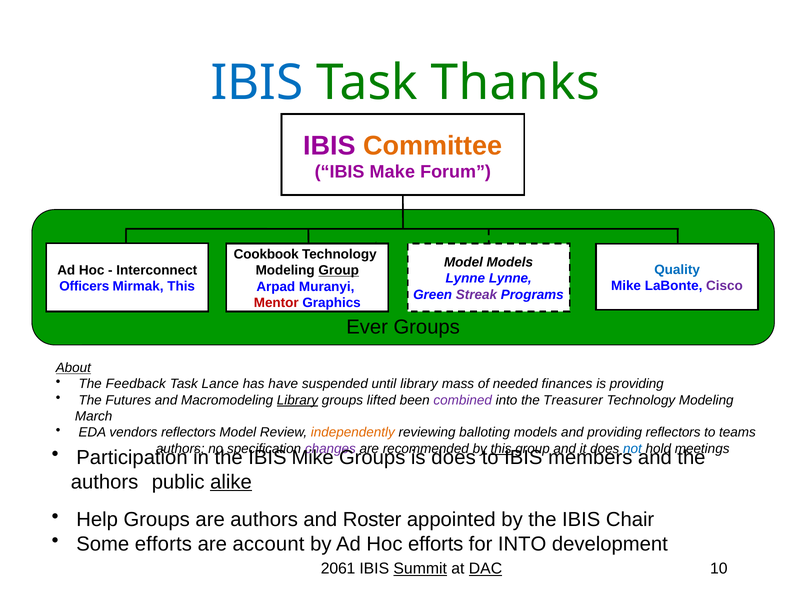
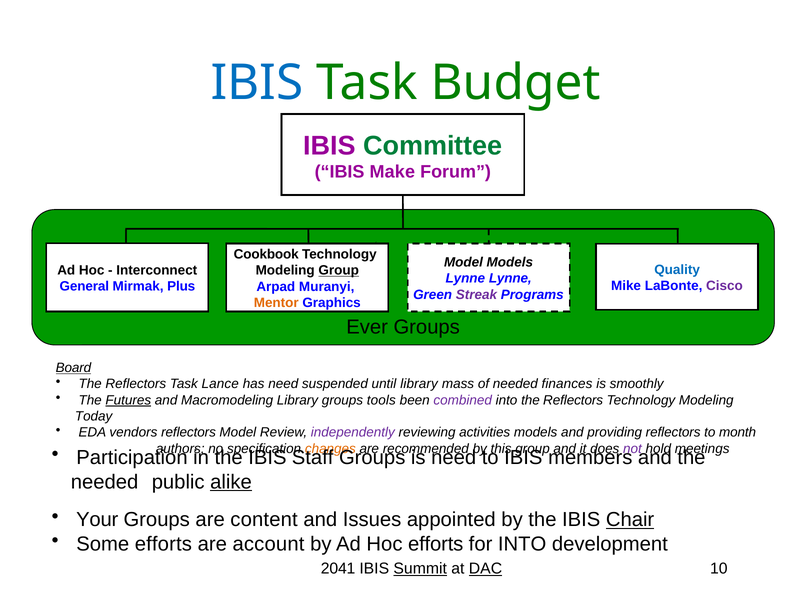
Thanks: Thanks -> Budget
Committee colour: orange -> green
Officers: Officers -> General
Mirmak This: This -> Plus
Mentor colour: red -> orange
About: About -> Board
Feedback at (136, 384): Feedback -> Reflectors
has have: have -> need
is providing: providing -> smoothly
Futures underline: none -> present
Library at (297, 400) underline: present -> none
lifted: lifted -> tools
into the Treasurer: Treasurer -> Reflectors
March: March -> Today
independently colour: orange -> purple
balloting: balloting -> activities
teams: teams -> month
changes colour: purple -> orange
this at (501, 448) underline: present -> none
not colour: blue -> purple
Mike at (313, 457): Mike -> Staff
does at (454, 457): does -> need
authors at (105, 481): authors -> needed
Help: Help -> Your
are authors: authors -> content
Roster: Roster -> Issues
Chair underline: none -> present
2061: 2061 -> 2041
